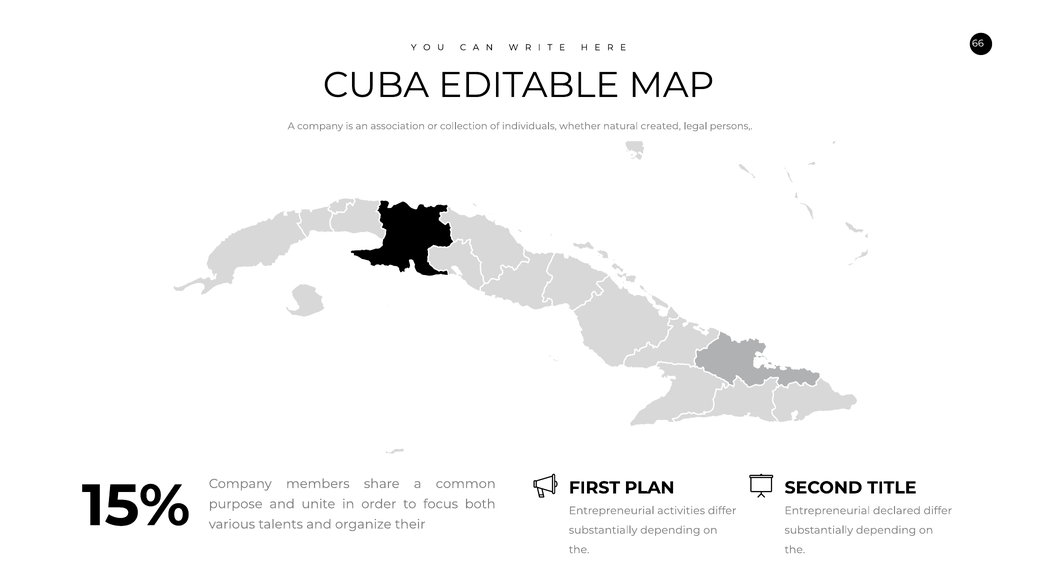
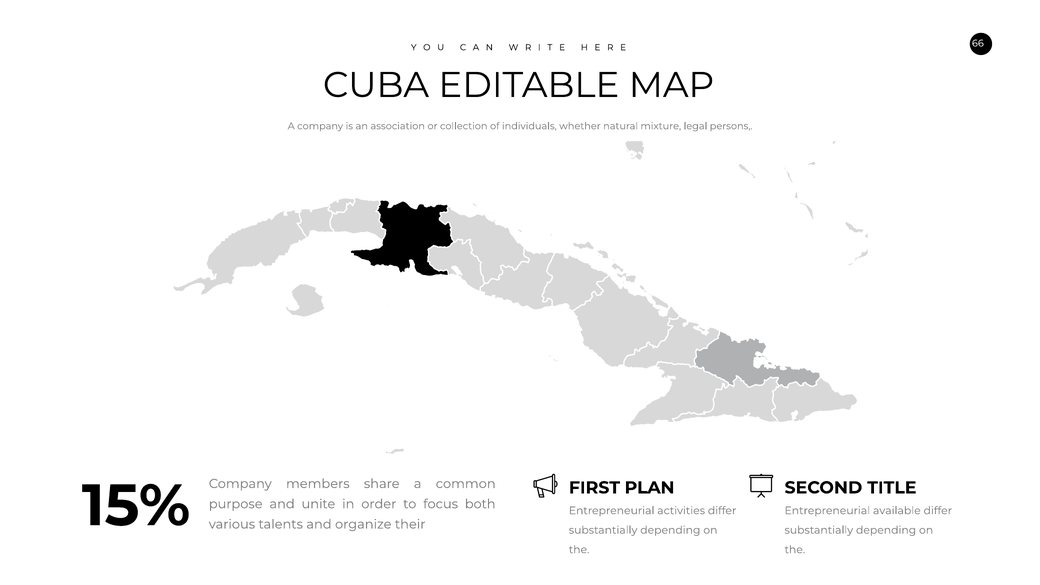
created: created -> mixture
declared: declared -> available
